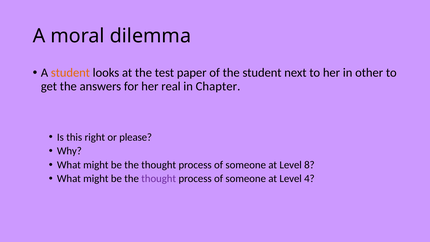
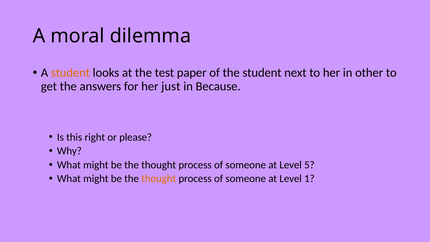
real: real -> just
Chapter: Chapter -> Because
8: 8 -> 5
thought at (159, 179) colour: purple -> orange
4: 4 -> 1
